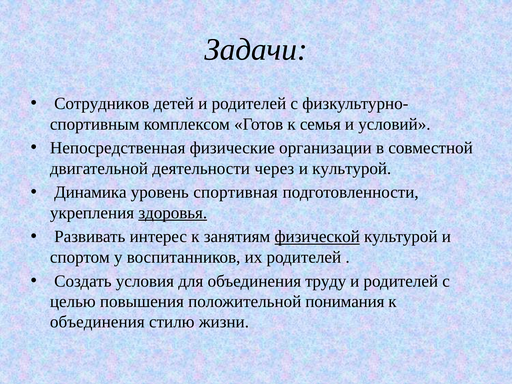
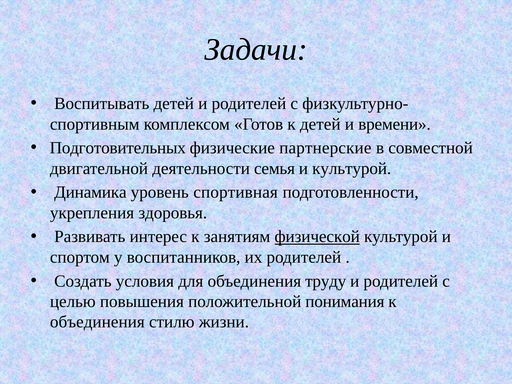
Сотрудников: Сотрудников -> Воспитывать
к семья: семья -> детей
условий: условий -> времени
Непосредственная: Непосредственная -> Подготовительных
организации: организации -> партнерские
через: через -> семья
здоровья underline: present -> none
